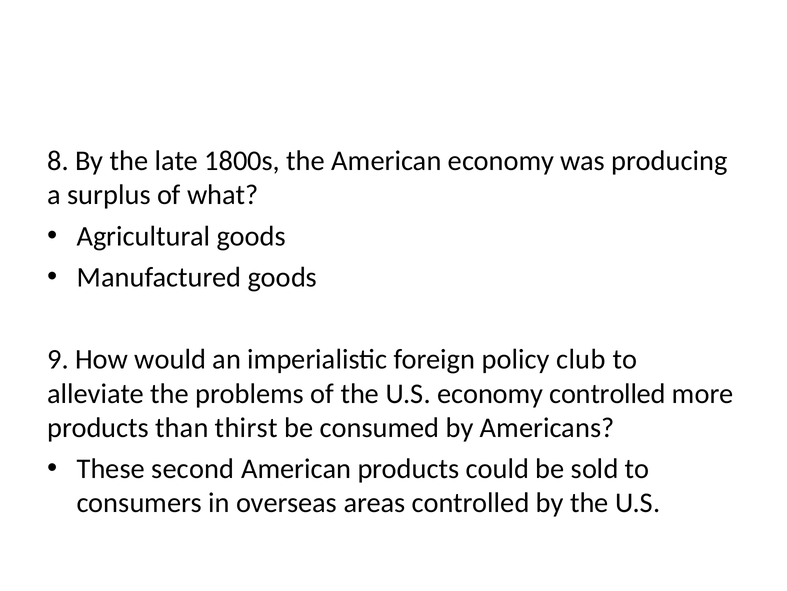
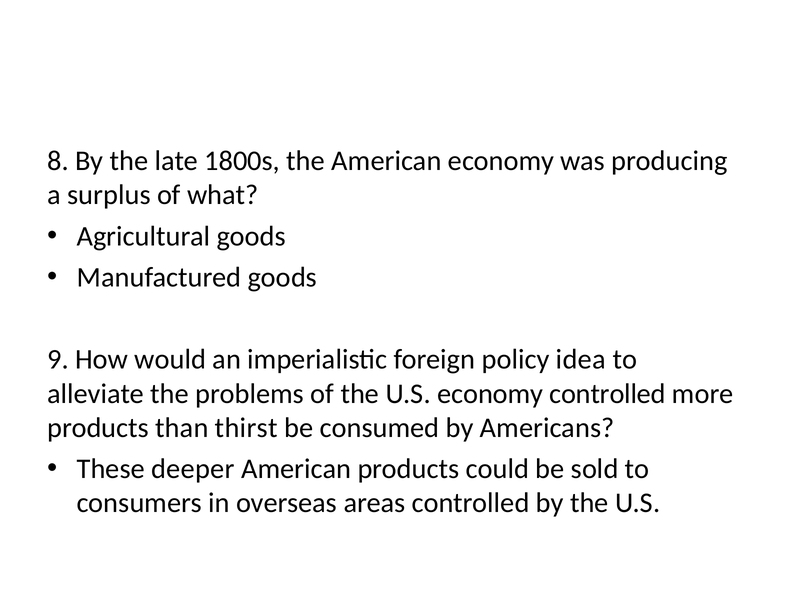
club: club -> idea
second: second -> deeper
